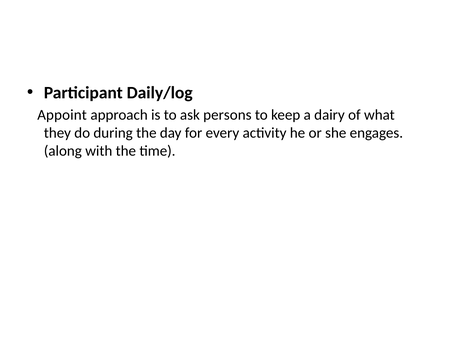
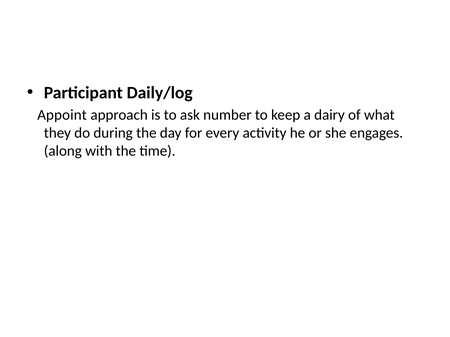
persons: persons -> number
